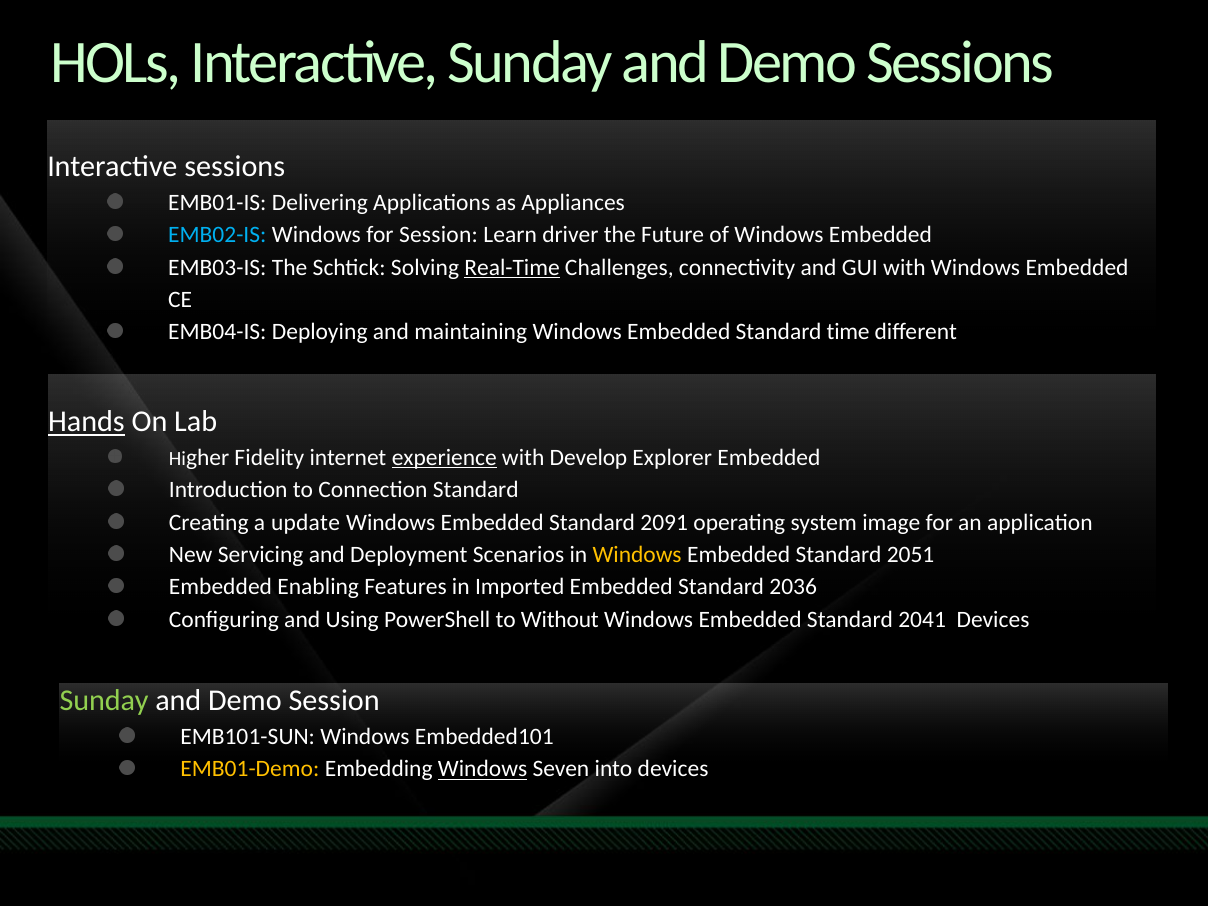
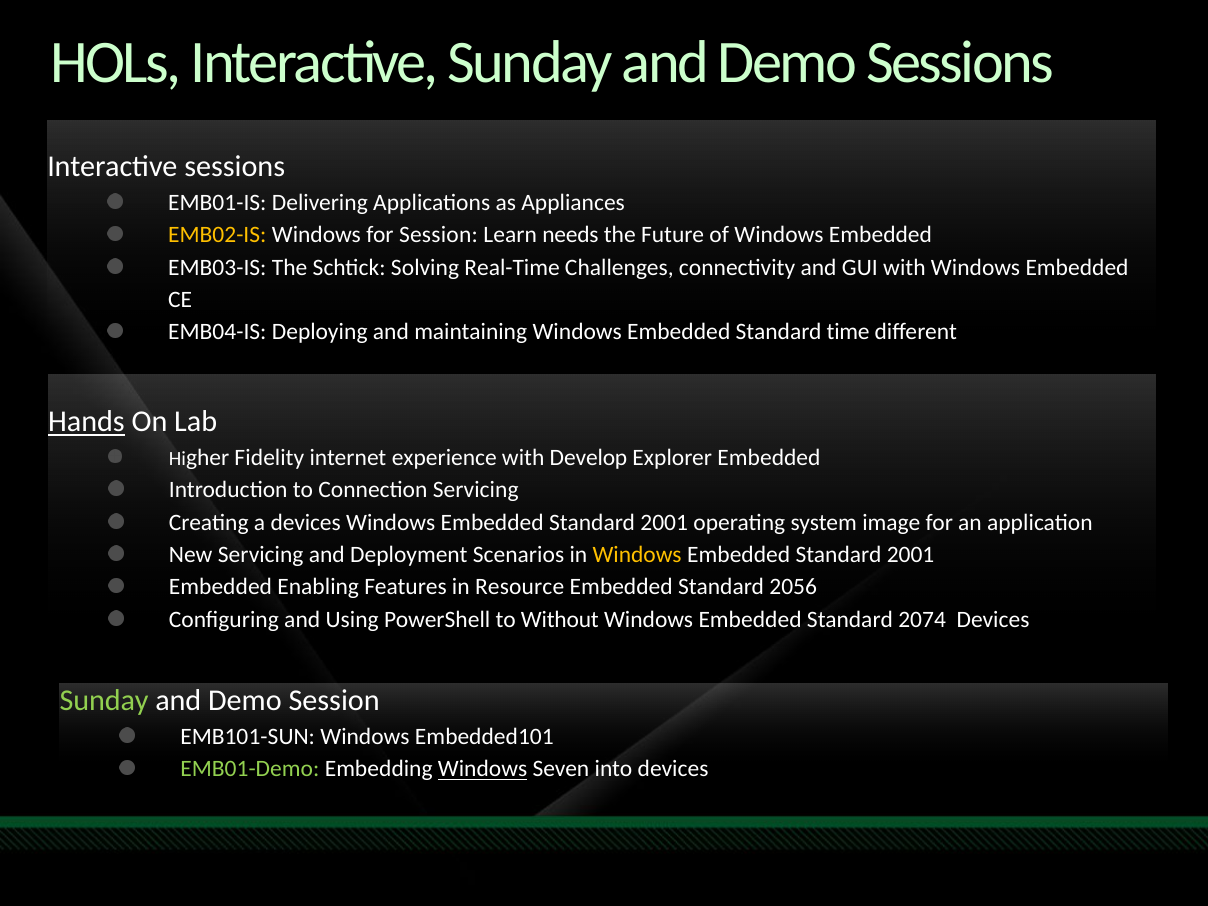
EMB02-IS colour: light blue -> yellow
driver: driver -> needs
Real-Time underline: present -> none
experience underline: present -> none
Connection Standard: Standard -> Servicing
a update: update -> devices
2091 at (664, 522): 2091 -> 2001
2051 at (911, 555): 2051 -> 2001
Imported: Imported -> Resource
2036: 2036 -> 2056
2041: 2041 -> 2074
EMB01-Demo colour: yellow -> light green
